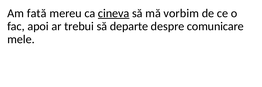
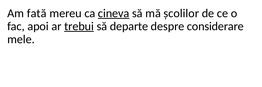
vorbim: vorbim -> școlilor
trebui underline: none -> present
comunicare: comunicare -> considerare
